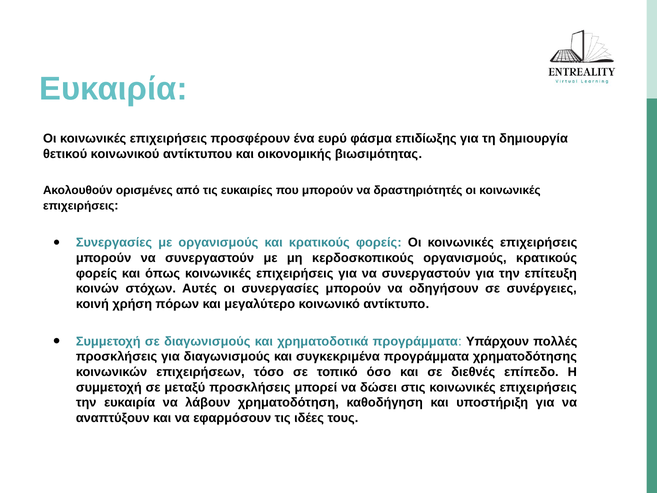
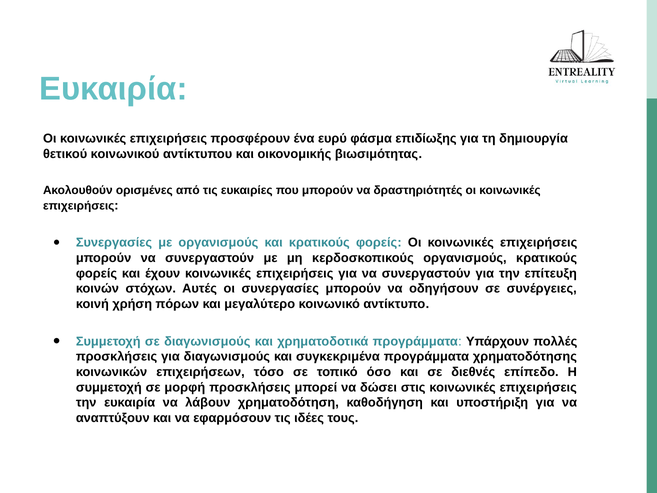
όπως: όπως -> έχουν
μεταξύ: μεταξύ -> μορφή
